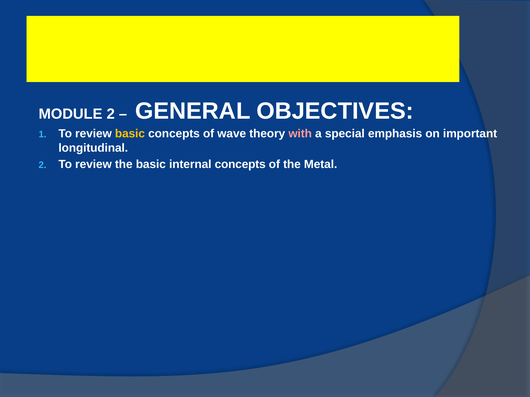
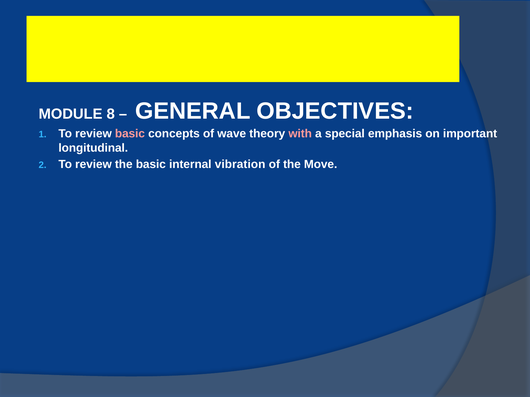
MODULE 2: 2 -> 8
basic at (130, 134) colour: yellow -> pink
internal concepts: concepts -> vibration
Metal: Metal -> Move
